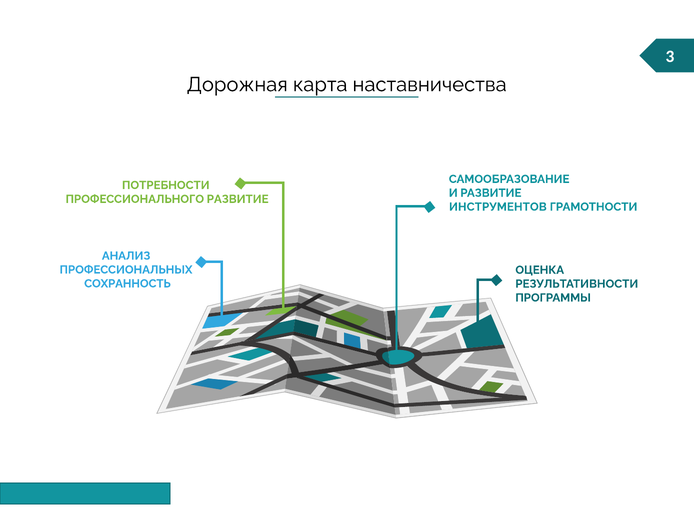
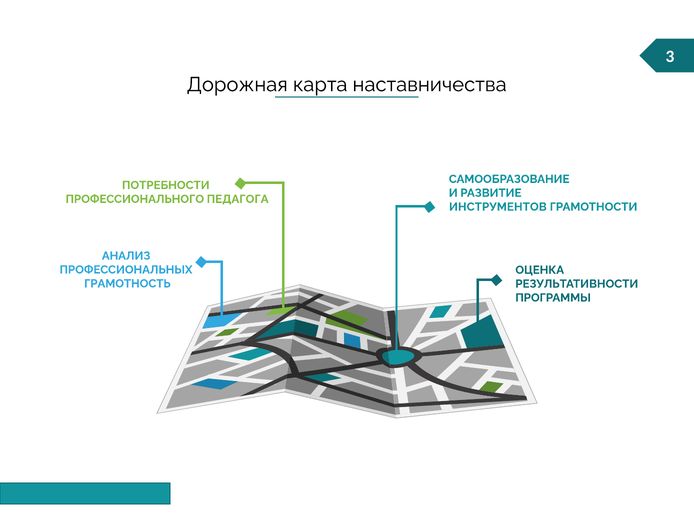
ПРОФЕССИОНАЛЬНОГО РАЗВИТИЕ: РАЗВИТИЕ -> ПЕДАГОГА
СОХРАННОСТЬ: СОХРАННОСТЬ -> ГРАМОТНОСТЬ
